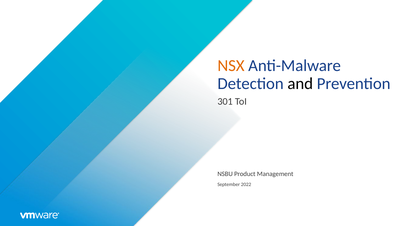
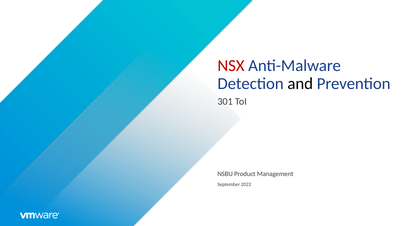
NSX colour: orange -> red
